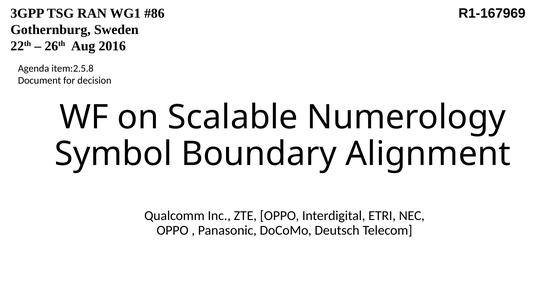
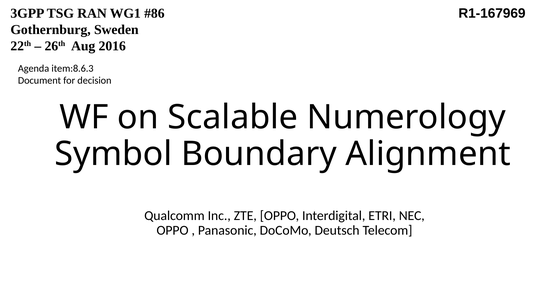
item:2.5.8: item:2.5.8 -> item:8.6.3
